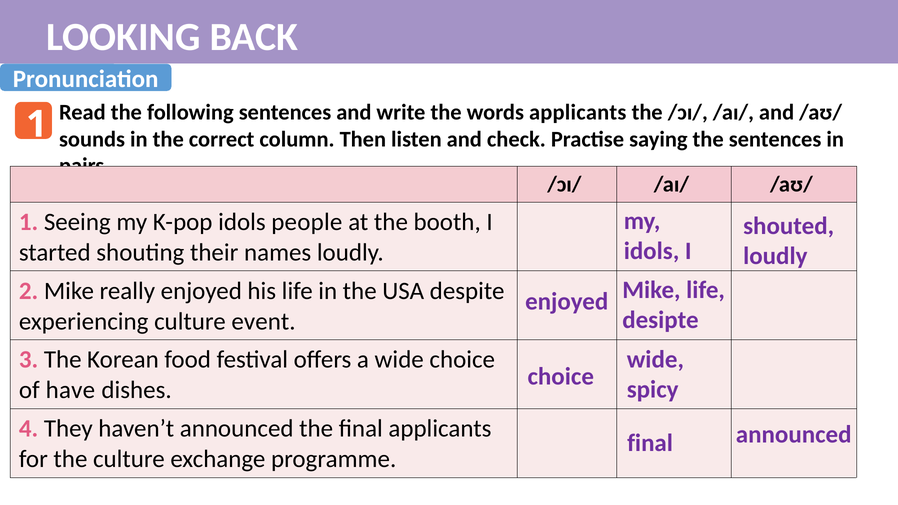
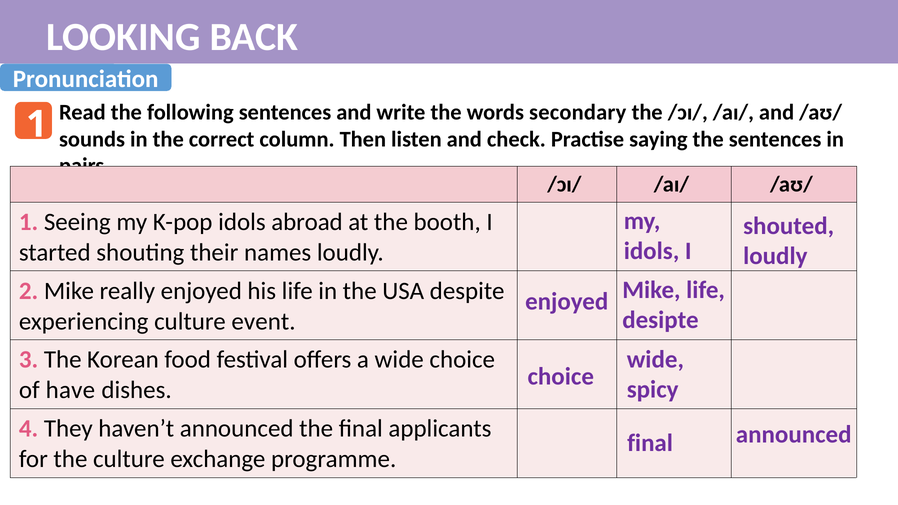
words applicants: applicants -> secondary
people: people -> abroad
